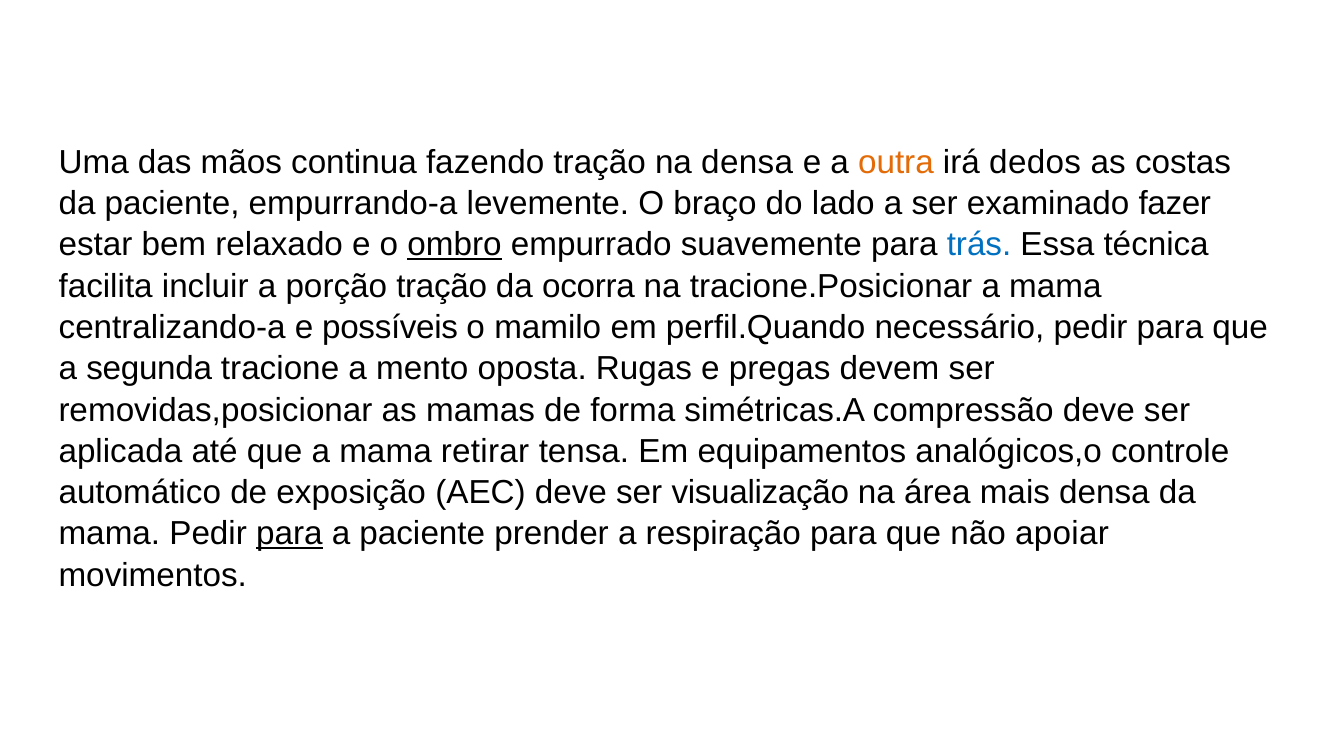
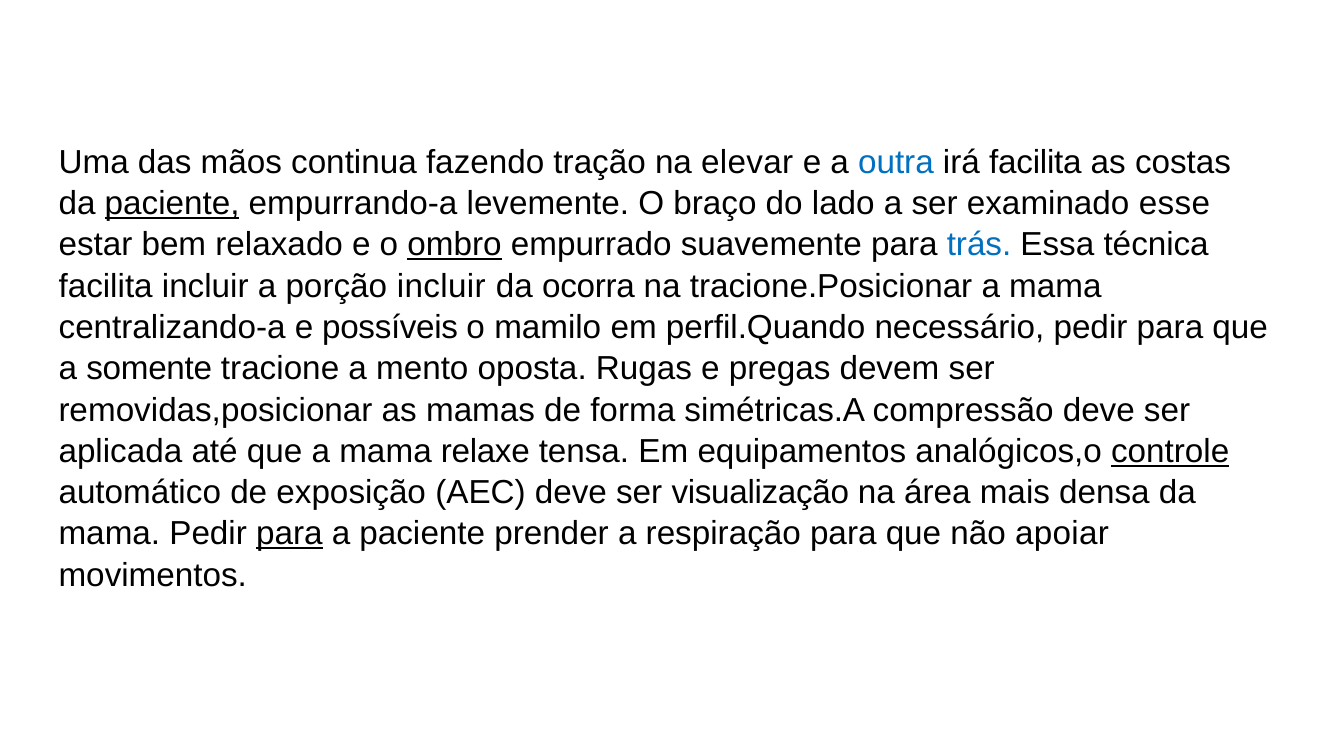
na densa: densa -> elevar
outra colour: orange -> blue
irá dedos: dedos -> facilita
paciente at (172, 204) underline: none -> present
fazer: fazer -> esse
porção tração: tração -> incluir
segunda: segunda -> somente
retirar: retirar -> relaxe
controle underline: none -> present
